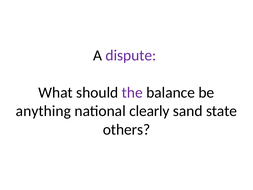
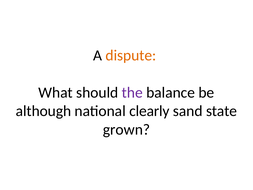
dispute colour: purple -> orange
anything: anything -> although
others: others -> grown
